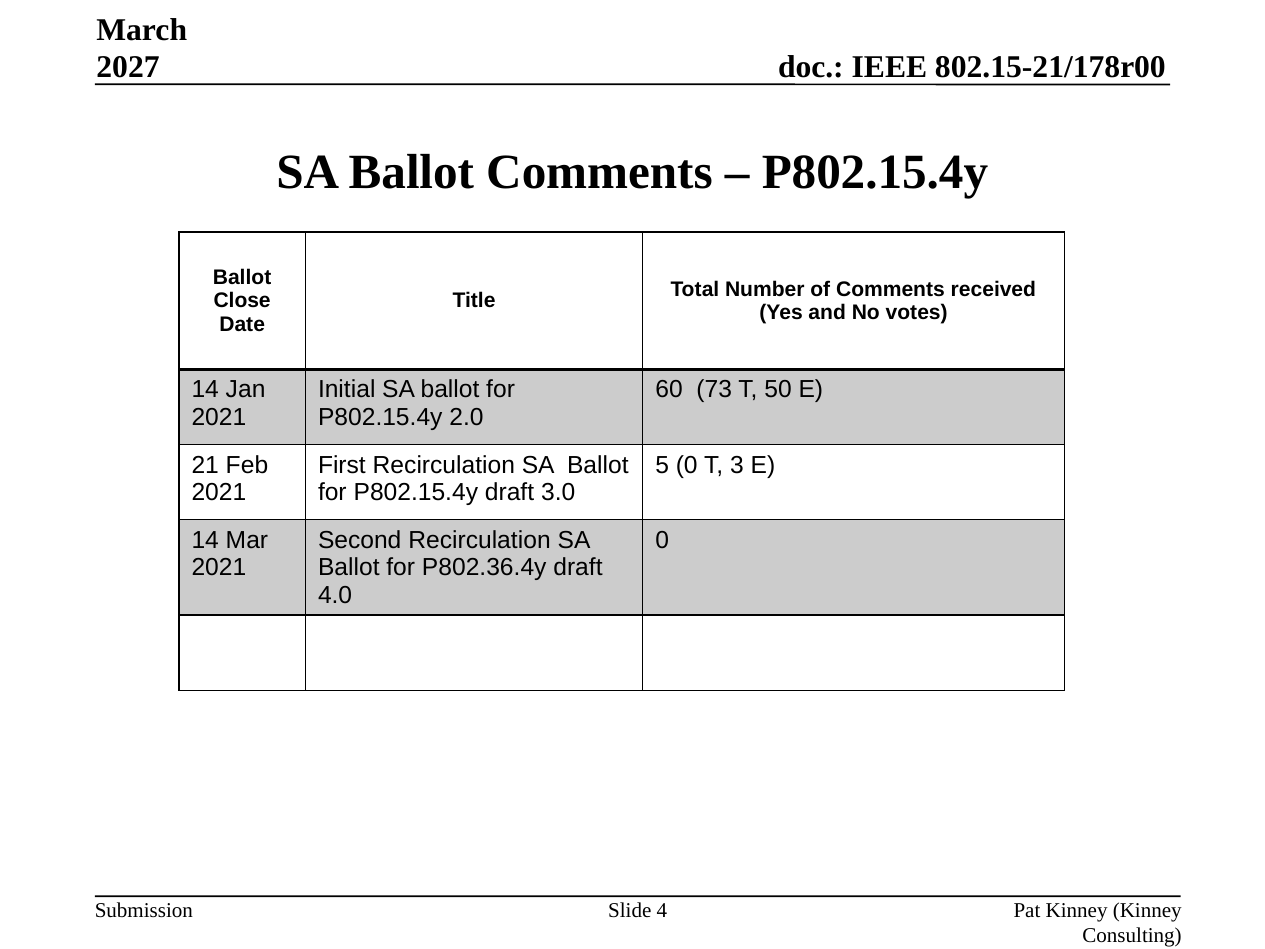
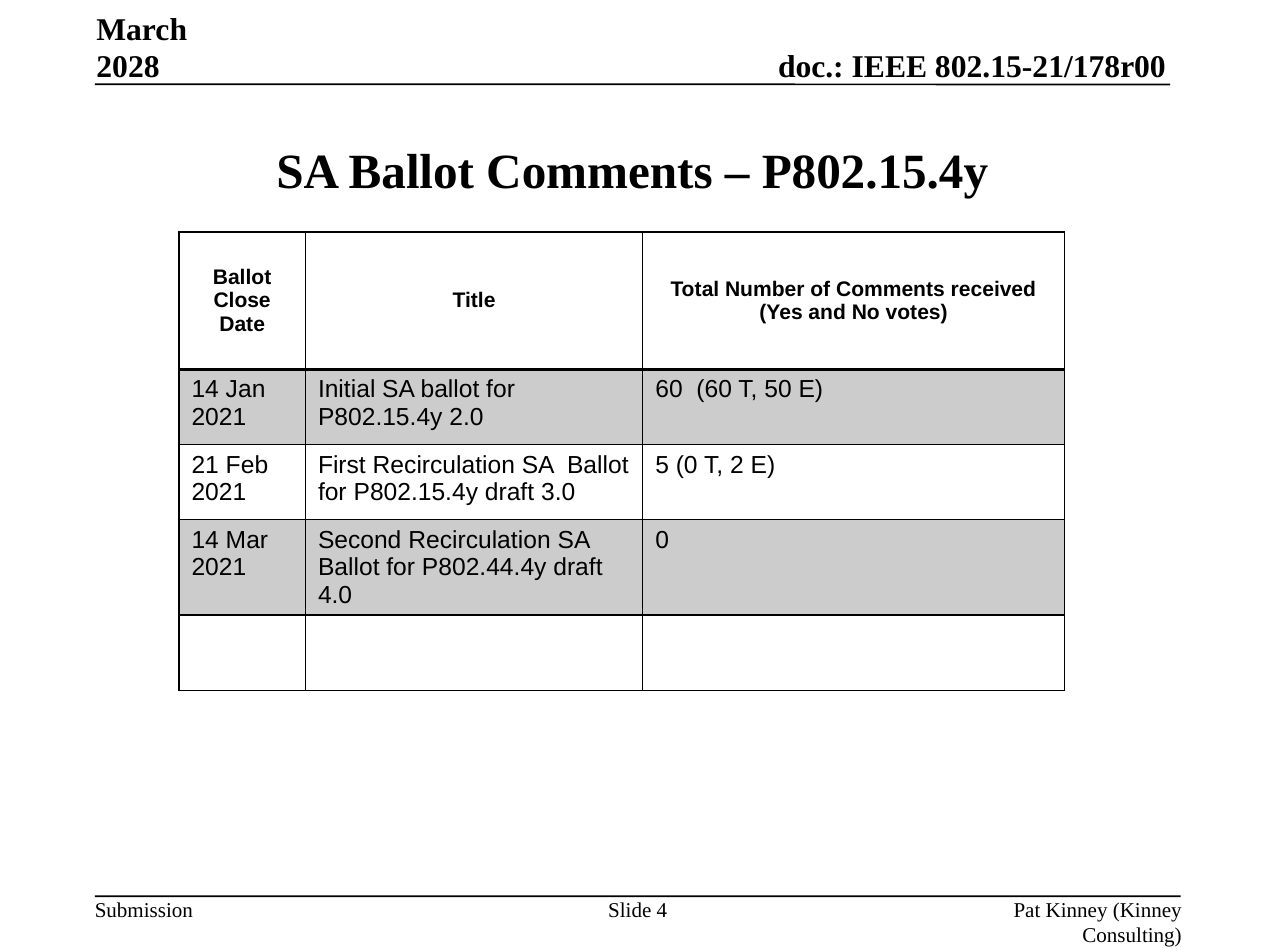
2027: 2027 -> 2028
60 73: 73 -> 60
3: 3 -> 2
P802.36.4y: P802.36.4y -> P802.44.4y
